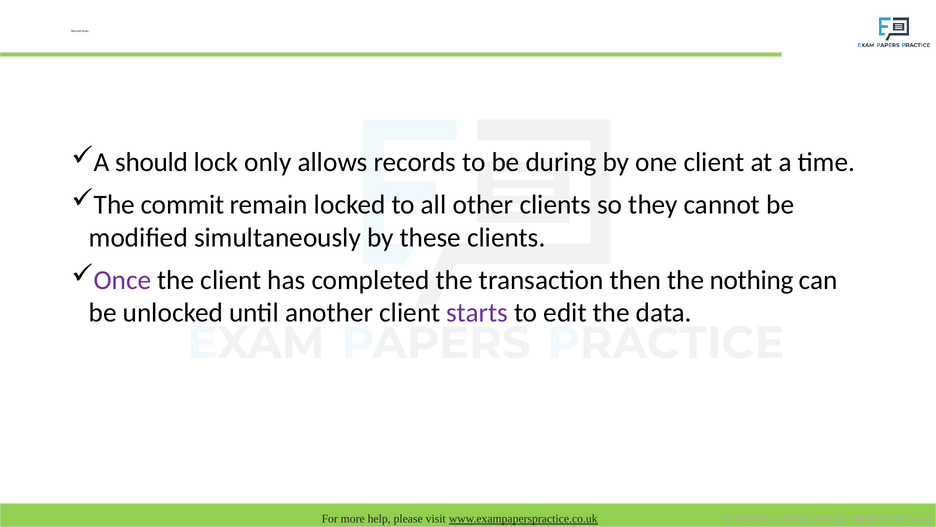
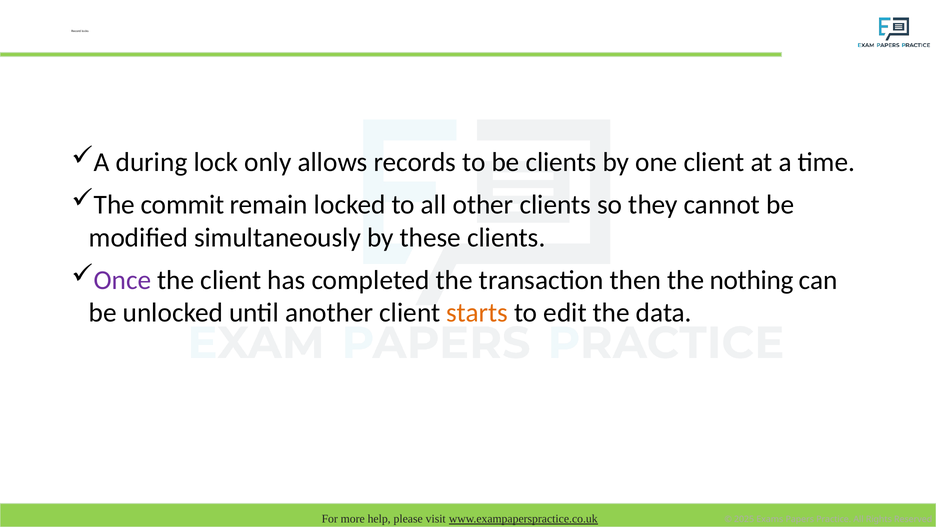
should: should -> during
be during: during -> clients
starts colour: purple -> orange
